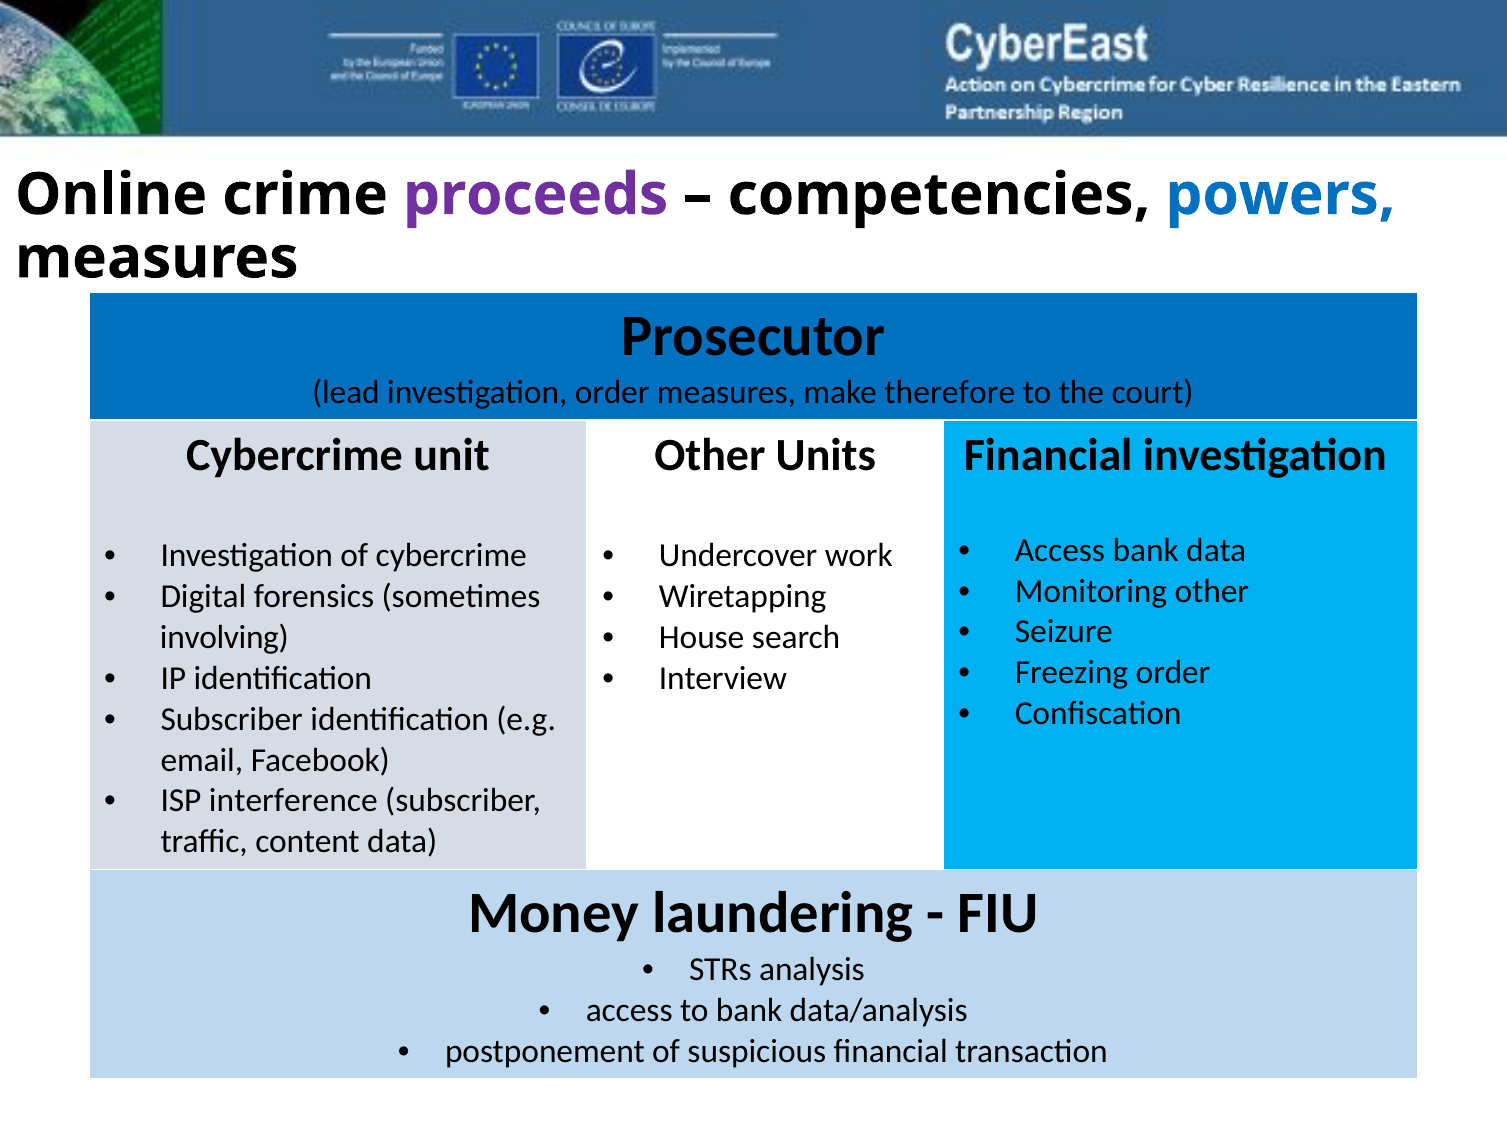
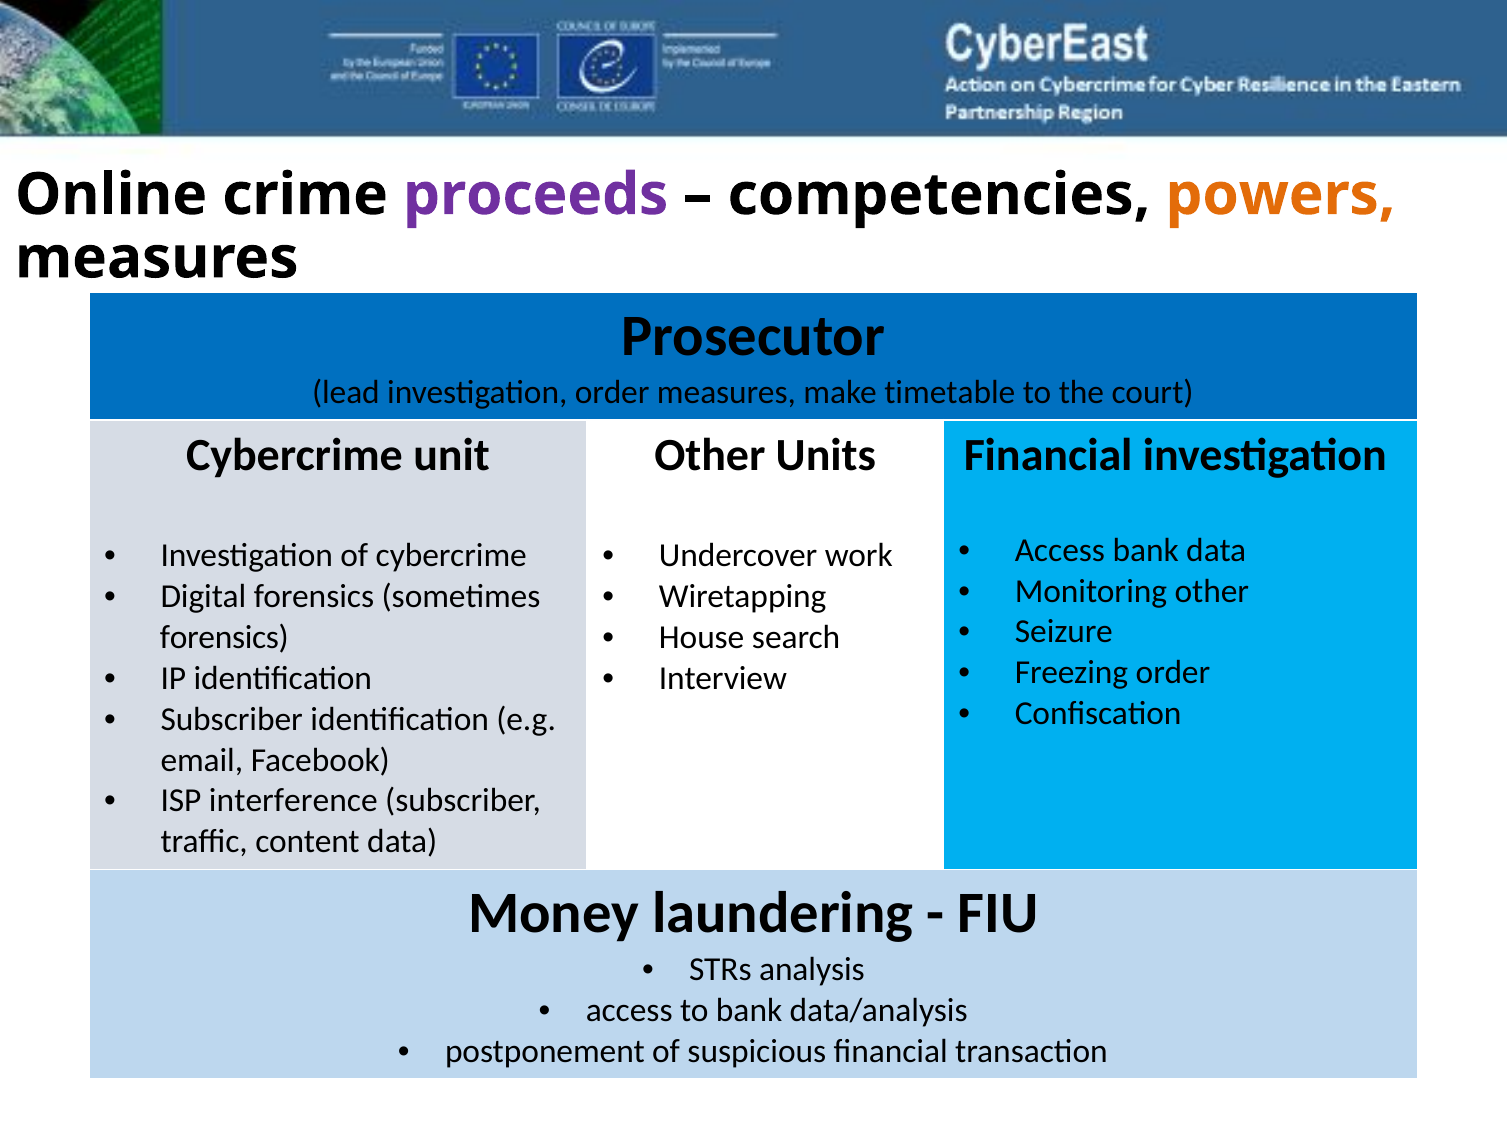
powers colour: blue -> orange
therefore: therefore -> timetable
involving at (224, 637): involving -> forensics
